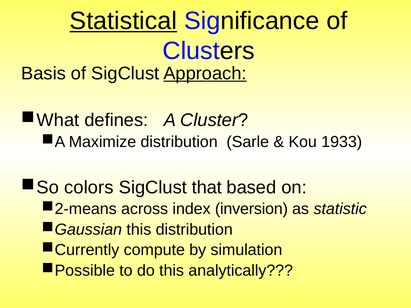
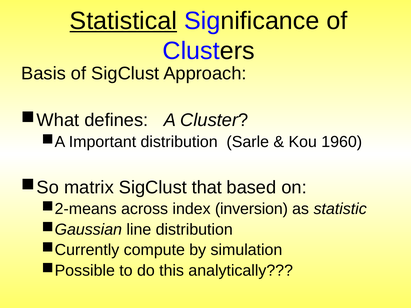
Approach underline: present -> none
Maximize: Maximize -> Important
1933: 1933 -> 1960
colors: colors -> matrix
this at (139, 230): this -> line
